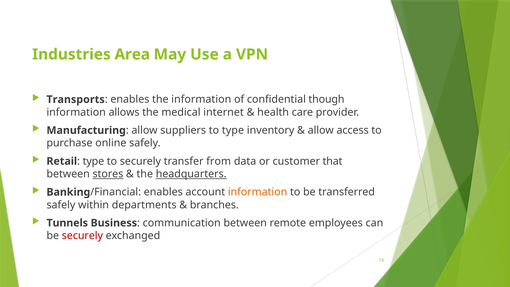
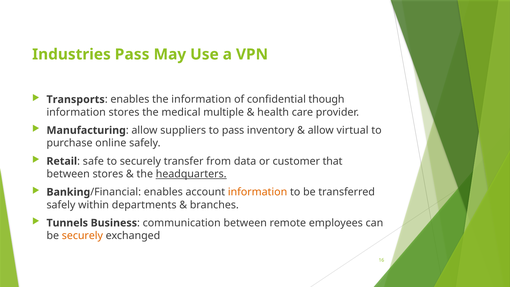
Industries Area: Area -> Pass
information allows: allows -> stores
internet: internet -> multiple
to type: type -> pass
access: access -> virtual
type at (93, 161): type -> safe
stores at (108, 174) underline: present -> none
securely at (82, 236) colour: red -> orange
